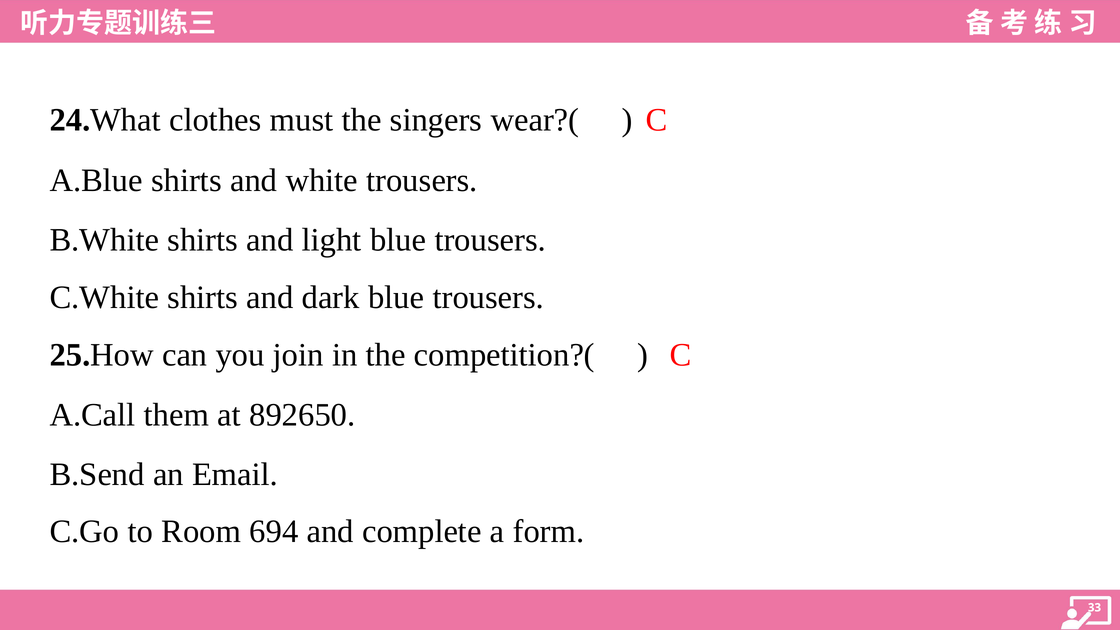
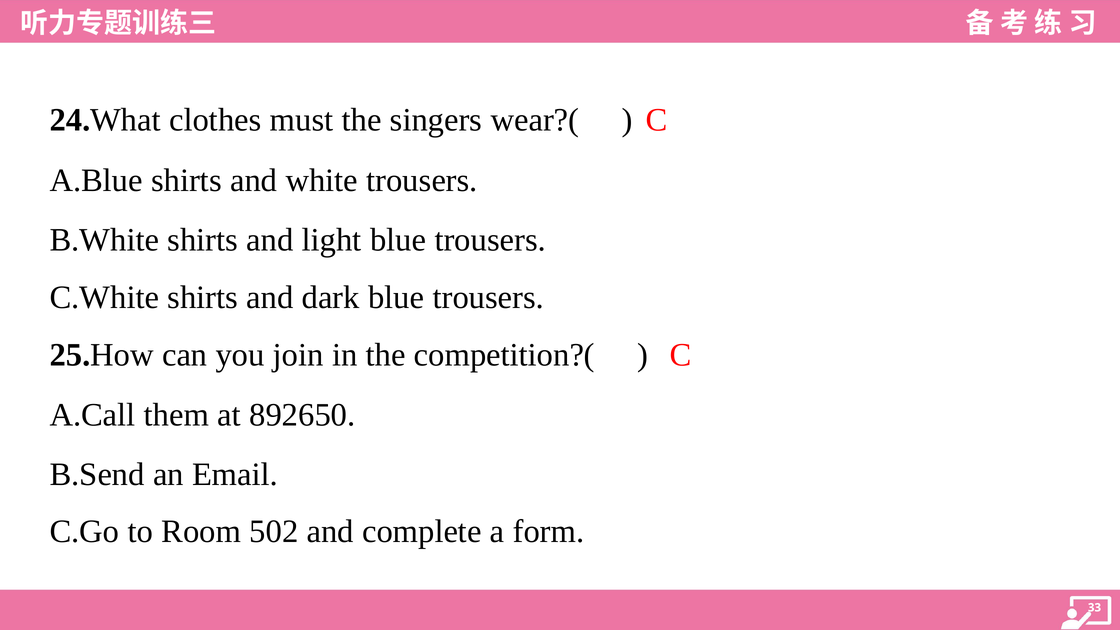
694: 694 -> 502
